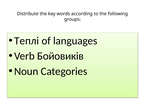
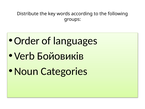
Теплі: Теплі -> Order
